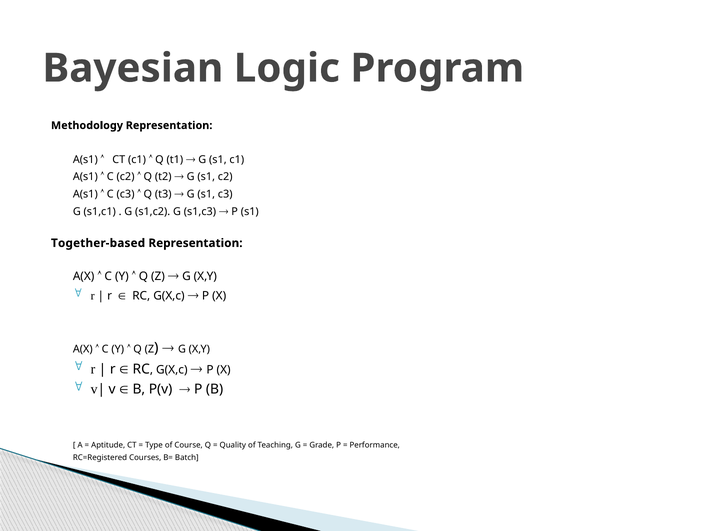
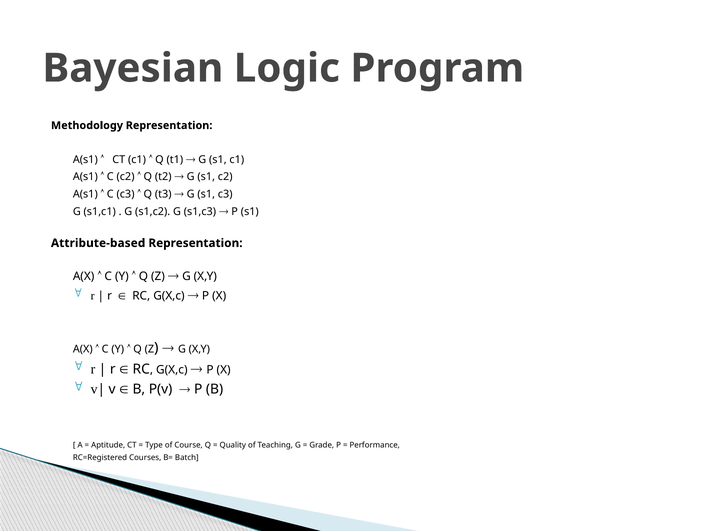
Together-based: Together-based -> Attribute-based
